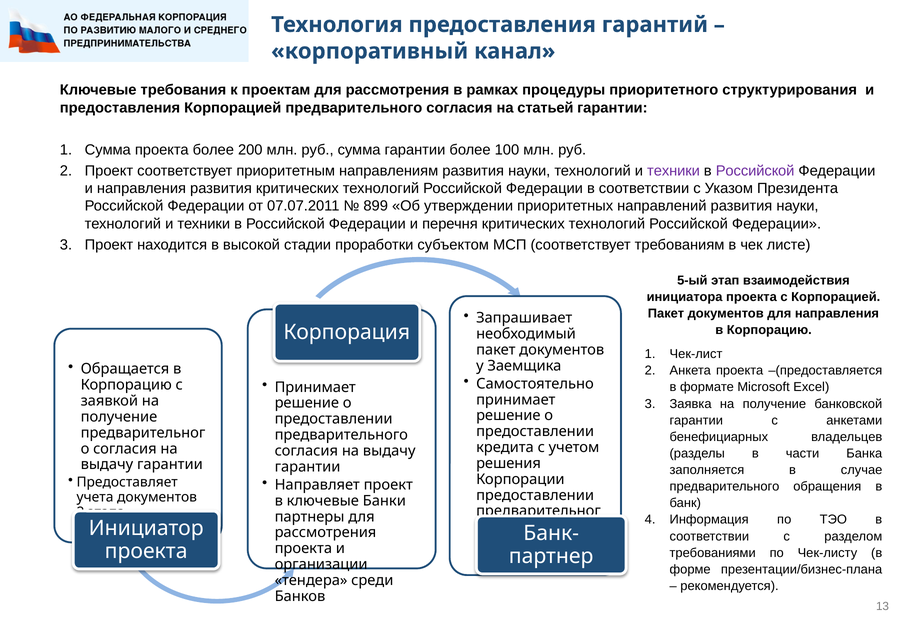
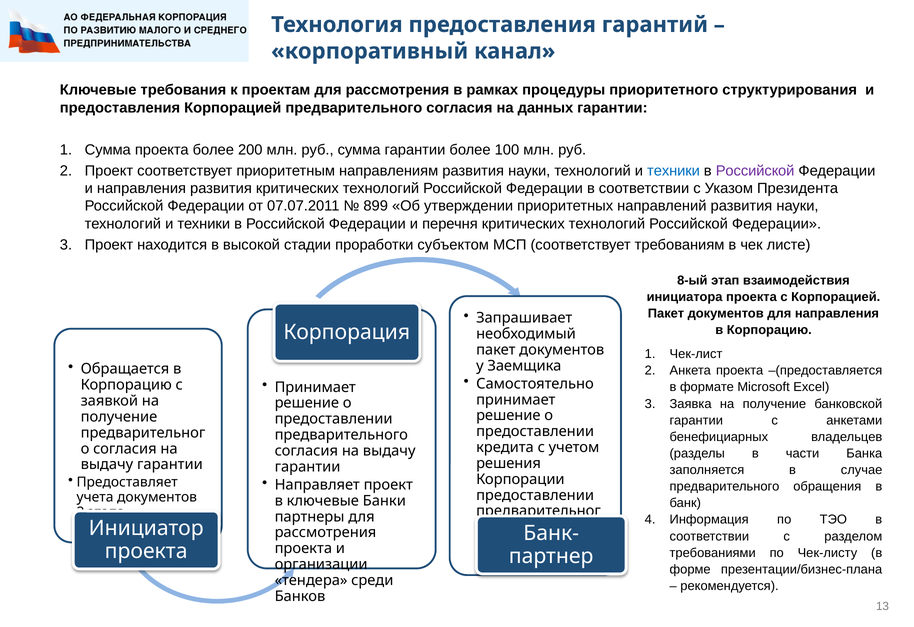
статьей: статьей -> данных
техники at (674, 171) colour: purple -> blue
5-ый: 5-ый -> 8-ый
